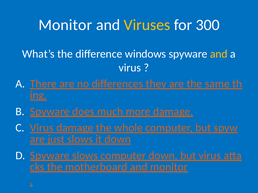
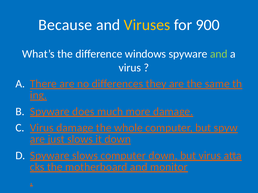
Monitor at (65, 25): Monitor -> Because
300: 300 -> 900
and at (219, 54) colour: yellow -> light green
